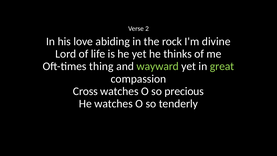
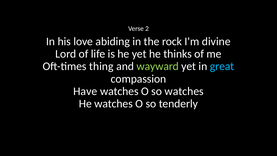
great colour: light green -> light blue
Cross: Cross -> Have
so precious: precious -> watches
